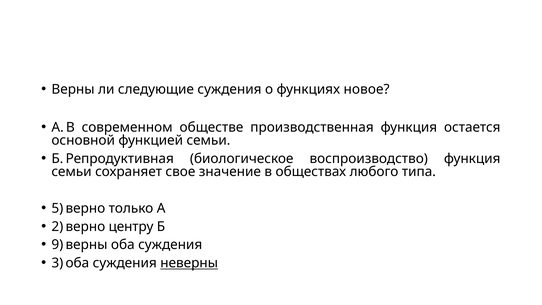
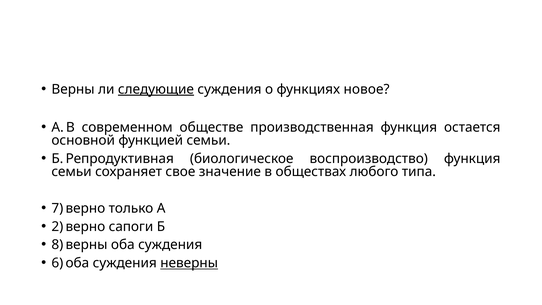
следующие underline: none -> present
5: 5 -> 7
центру: центру -> сапоги
9: 9 -> 8
3: 3 -> 6
